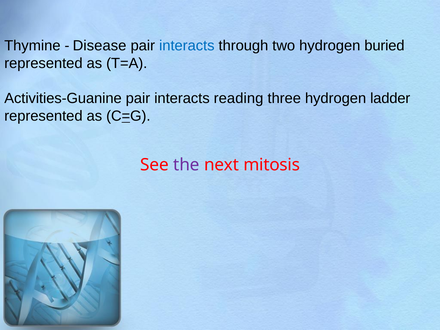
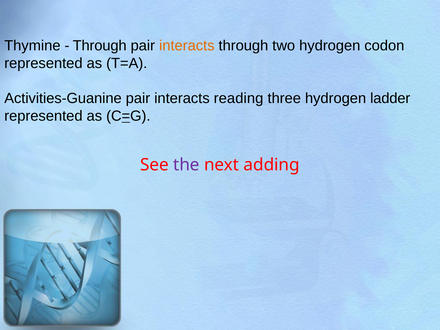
Disease at (100, 46): Disease -> Through
interacts at (187, 46) colour: blue -> orange
buried: buried -> codon
mitosis: mitosis -> adding
